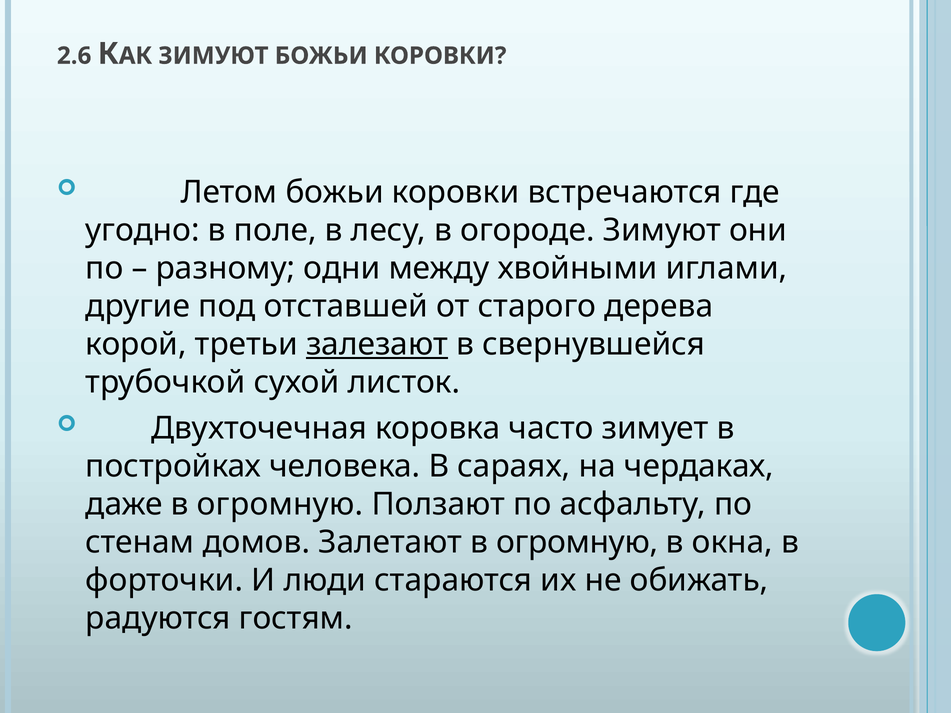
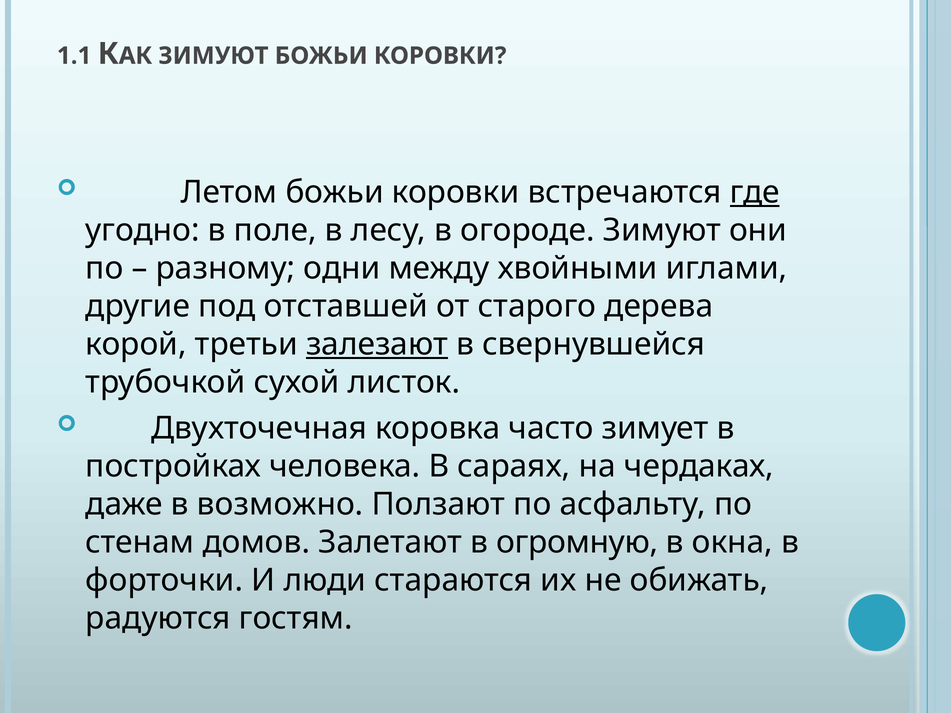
2.6: 2.6 -> 1.1
где underline: none -> present
даже в огромную: огромную -> возможно
